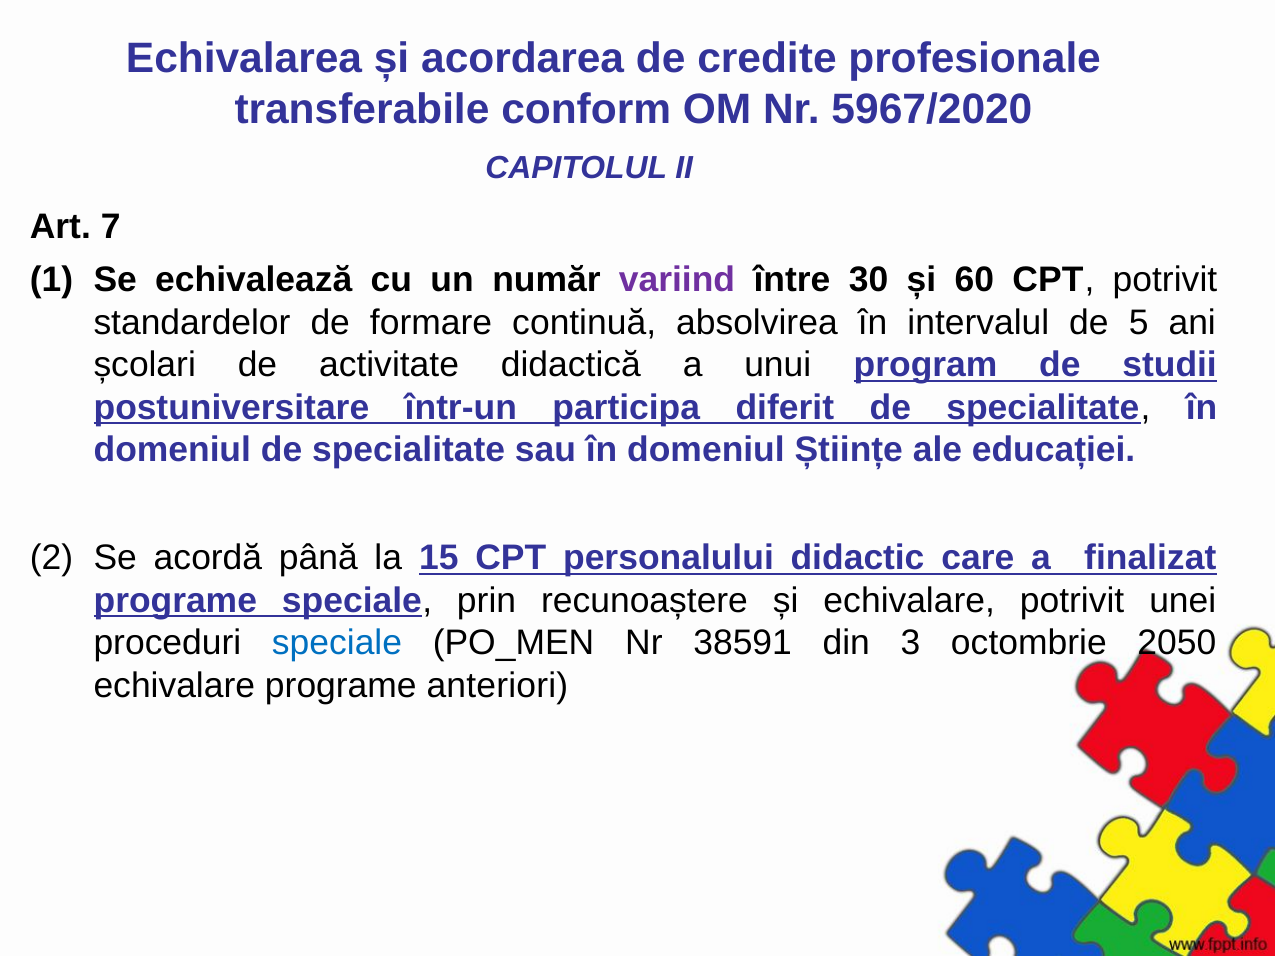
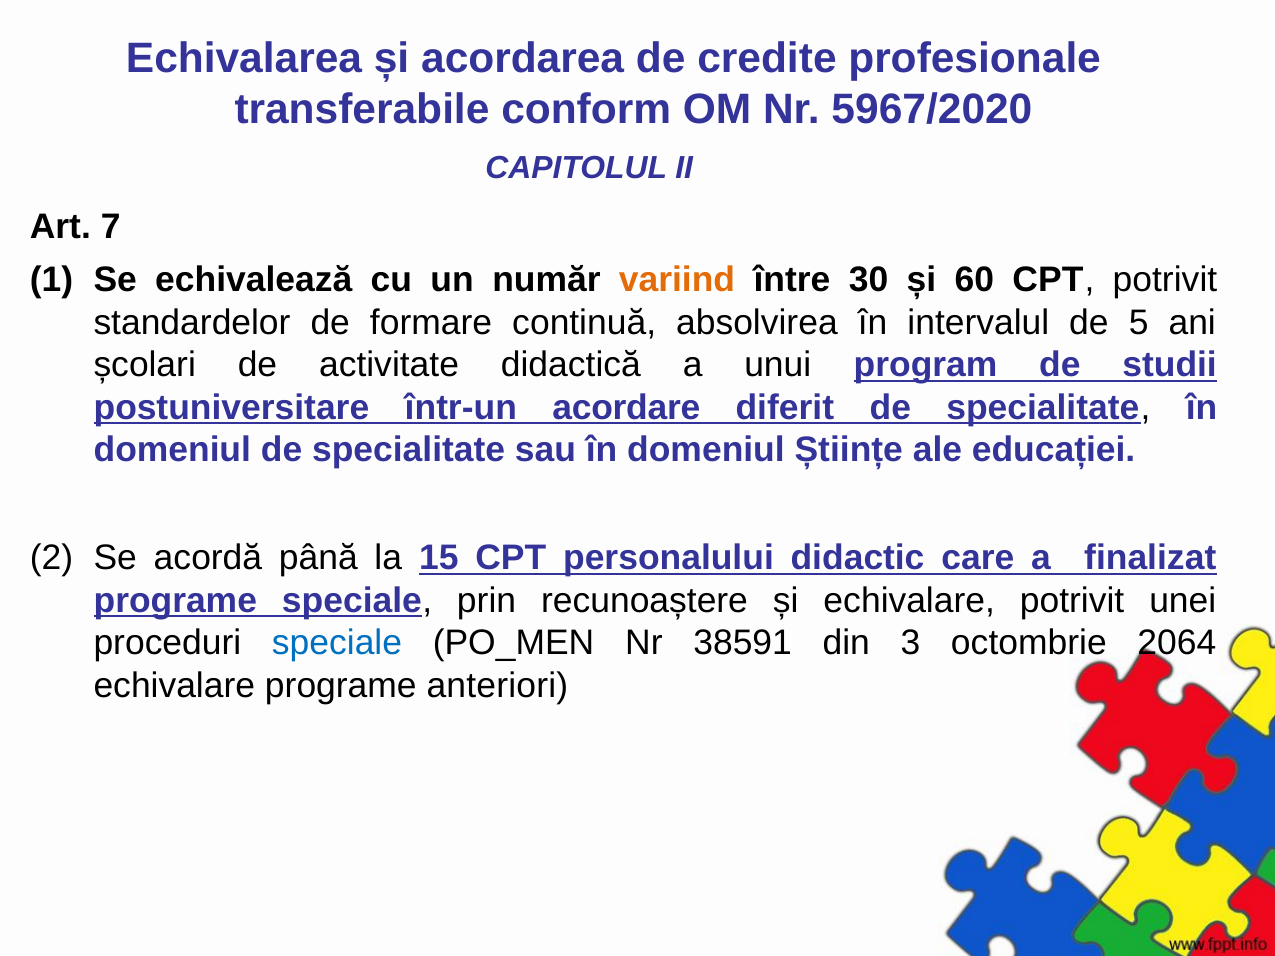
variind colour: purple -> orange
participa: participa -> acordare
2050: 2050 -> 2064
